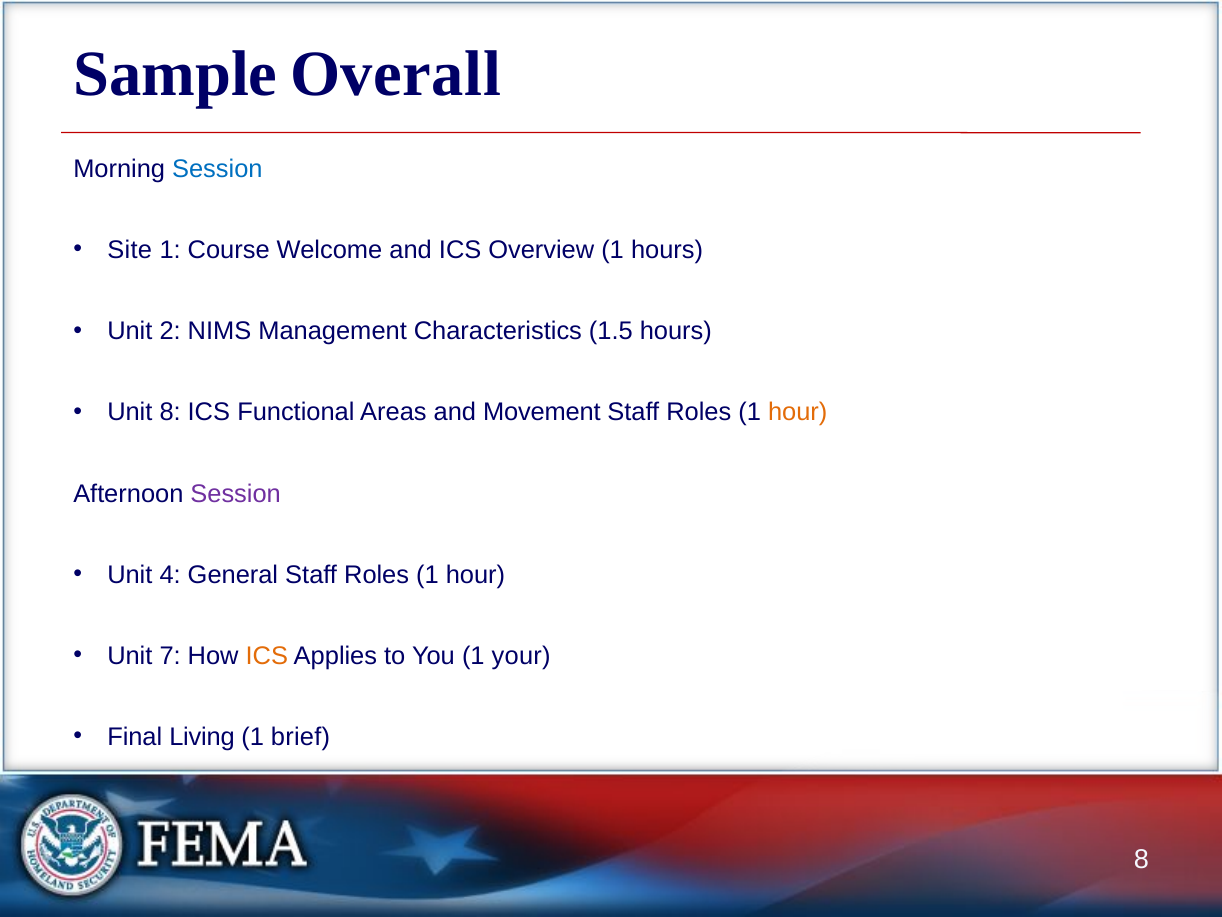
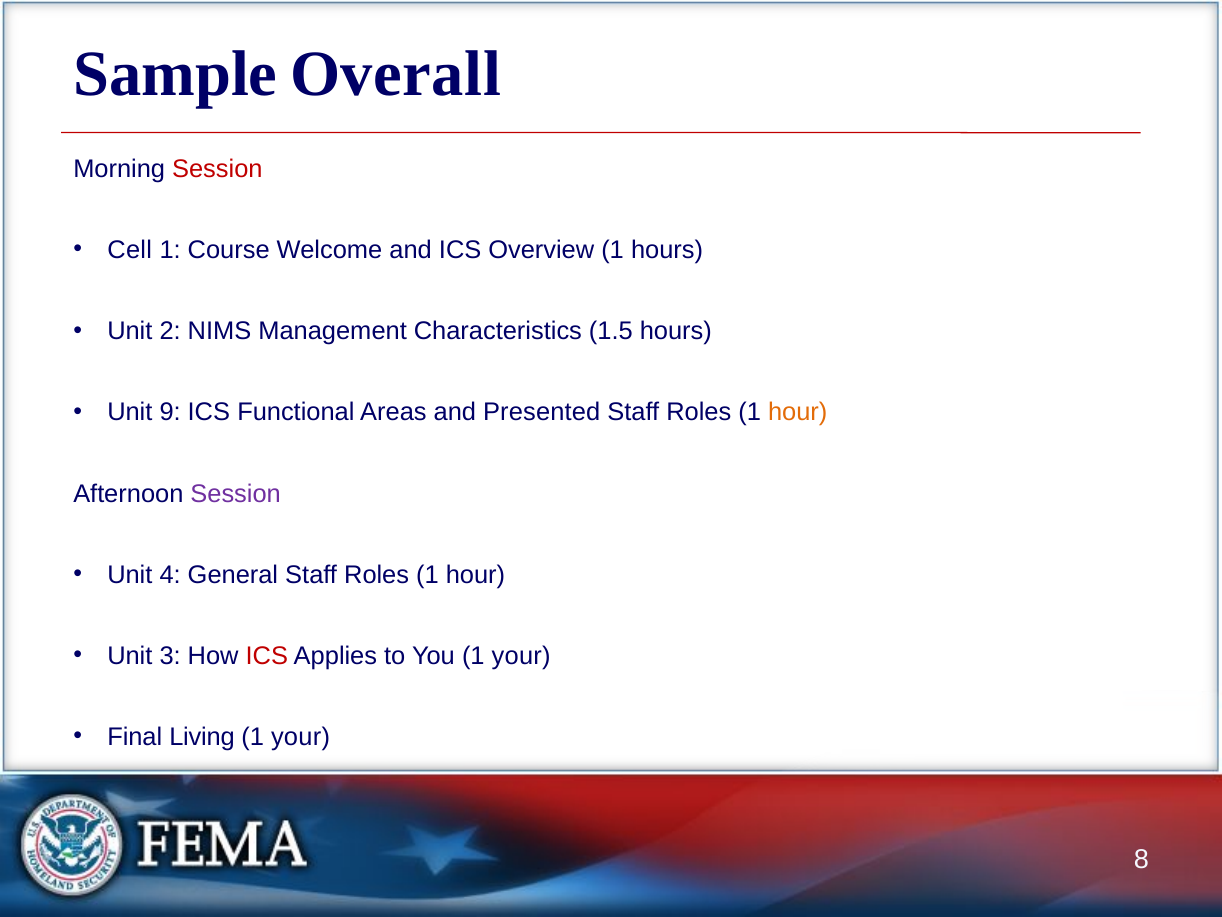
Session at (217, 169) colour: blue -> red
Site: Site -> Cell
Unit 8: 8 -> 9
Movement: Movement -> Presented
7: 7 -> 3
ICS at (267, 656) colour: orange -> red
brief at (301, 737): brief -> your
